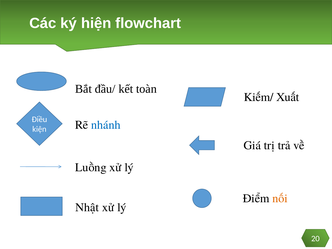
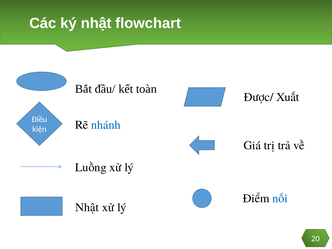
ký hiện: hiện -> nhật
Kiếm/: Kiếm/ -> Được/
nối colour: orange -> blue
